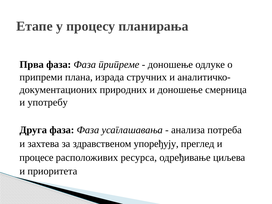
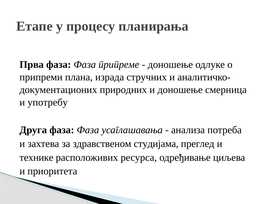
упоређују: упоређују -> студијама
процесе: процесе -> технике
